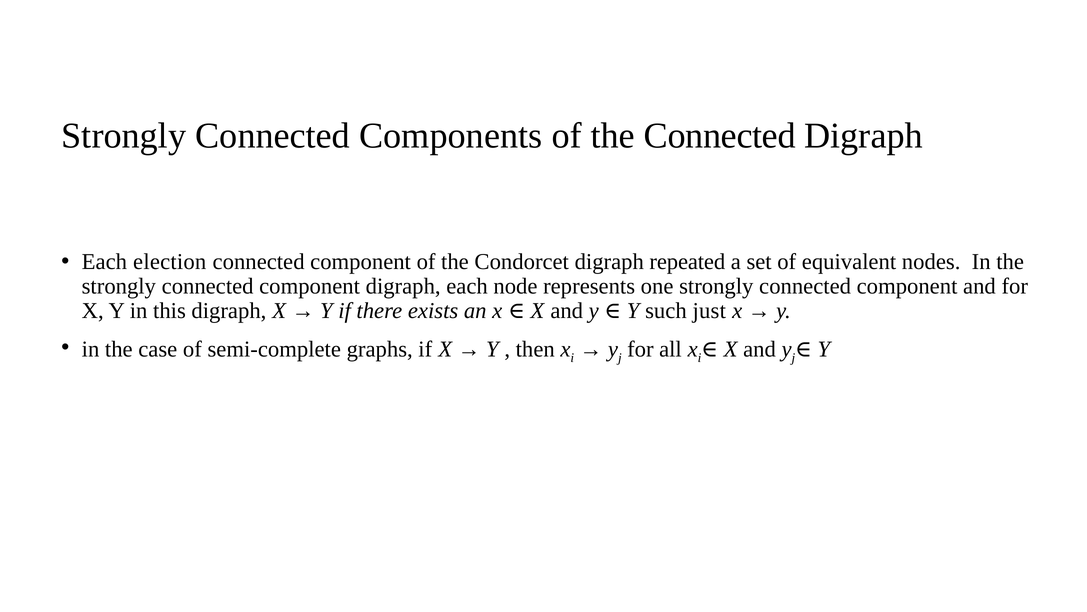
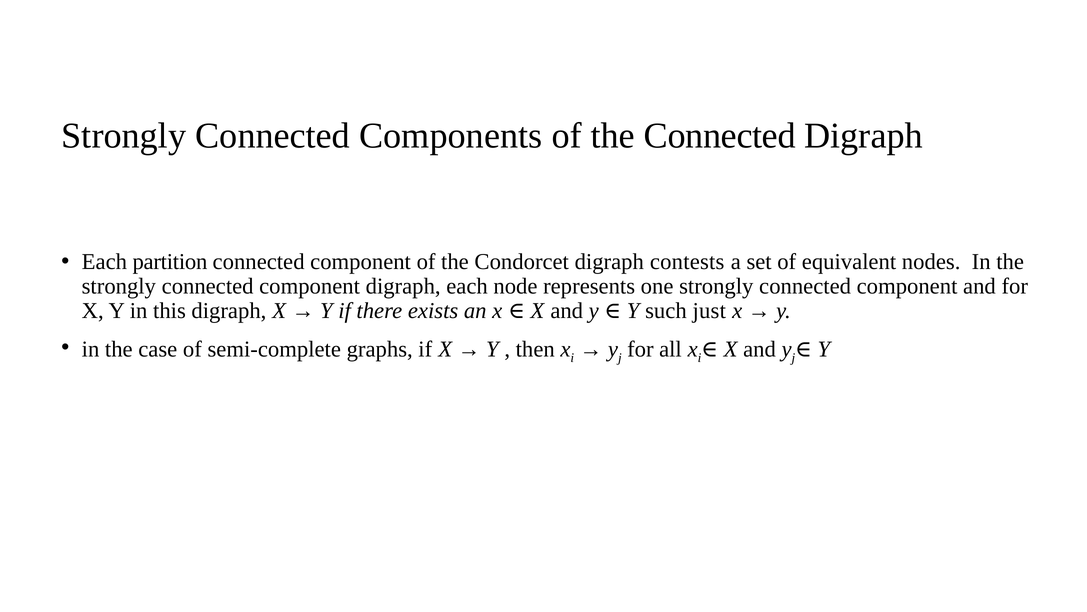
election: election -> partition
repeated: repeated -> contests
